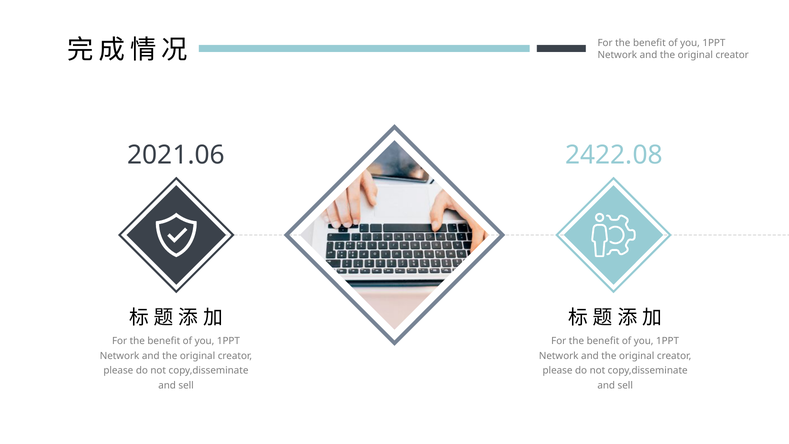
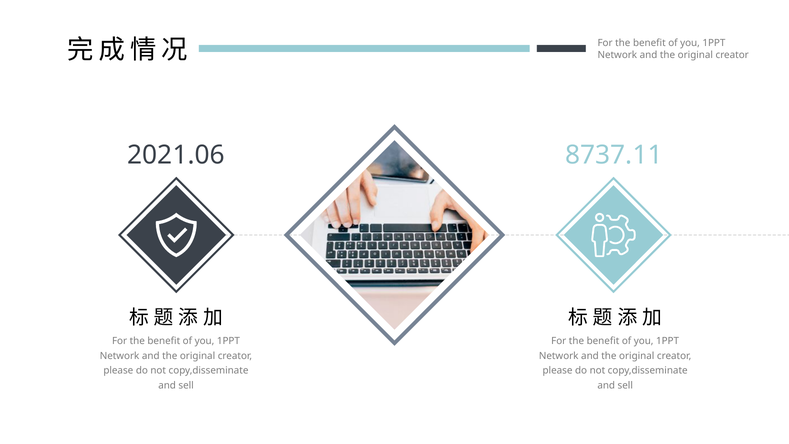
2422.08: 2422.08 -> 8737.11
